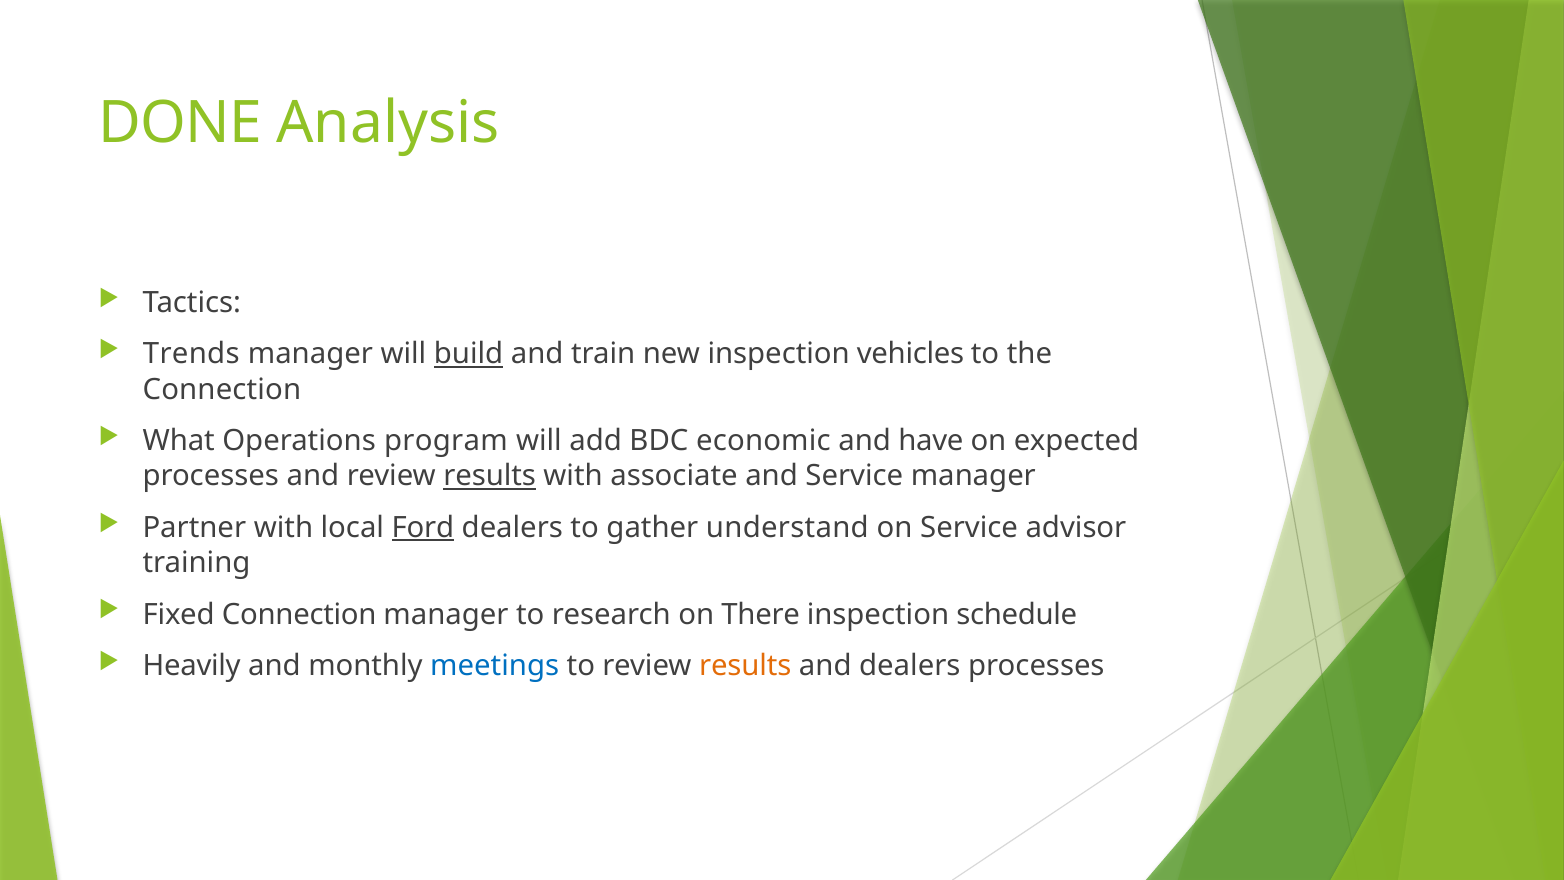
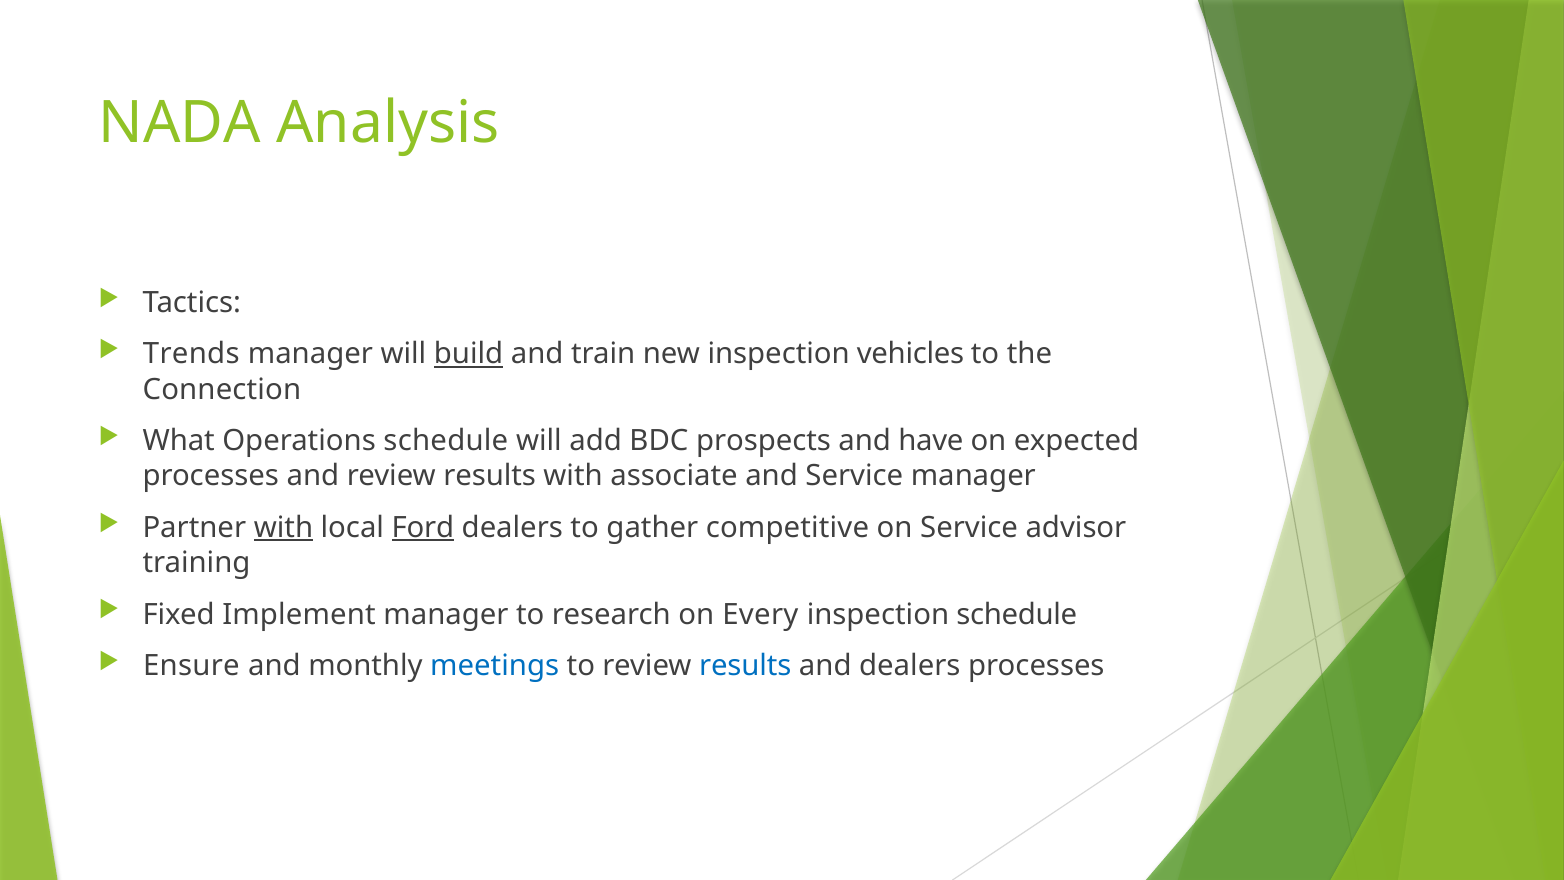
DONE: DONE -> NADA
Operations program: program -> schedule
economic: economic -> prospects
results at (490, 476) underline: present -> none
with at (283, 528) underline: none -> present
understand: understand -> competitive
Fixed Connection: Connection -> Implement
There: There -> Every
Heavily: Heavily -> Ensure
results at (745, 666) colour: orange -> blue
